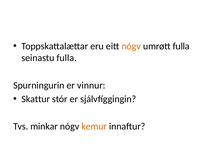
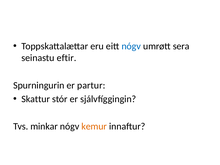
nógv at (131, 46) colour: orange -> blue
umrøtt fulla: fulla -> sera
seinastu fulla: fulla -> eftir
vinnur: vinnur -> partur
